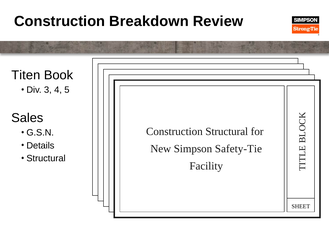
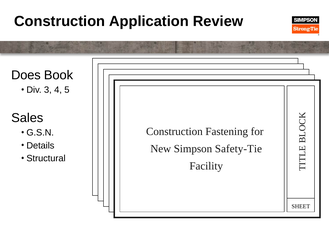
Breakdown: Breakdown -> Application
Titen: Titen -> Does
Construction Structural: Structural -> Fastening
